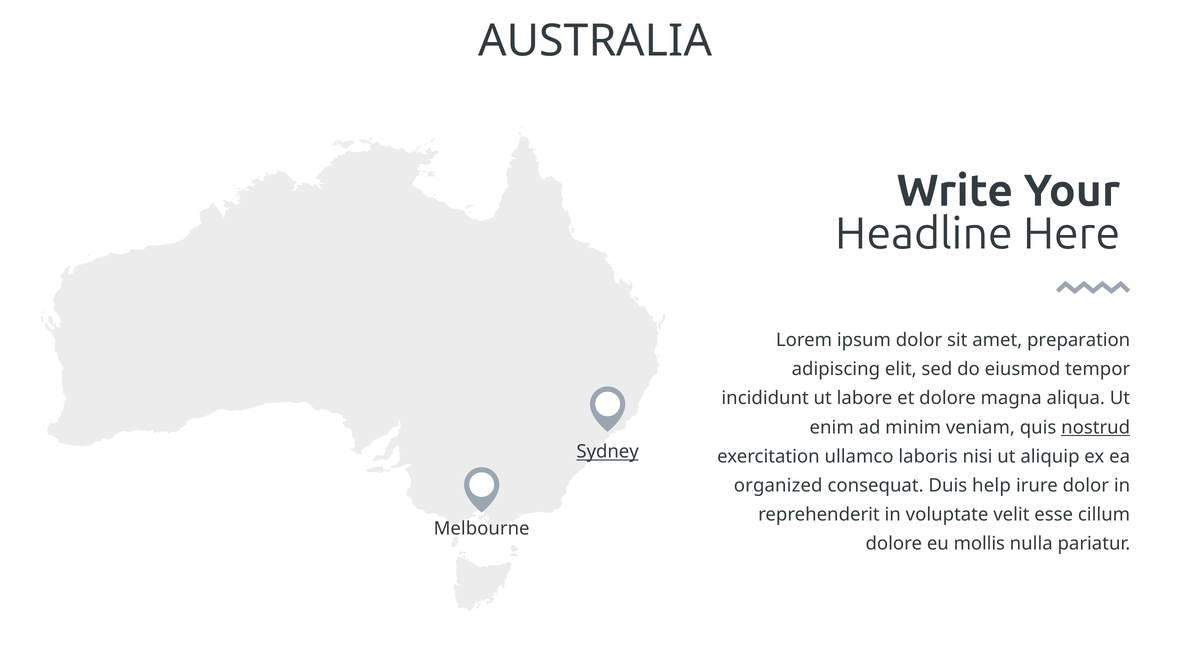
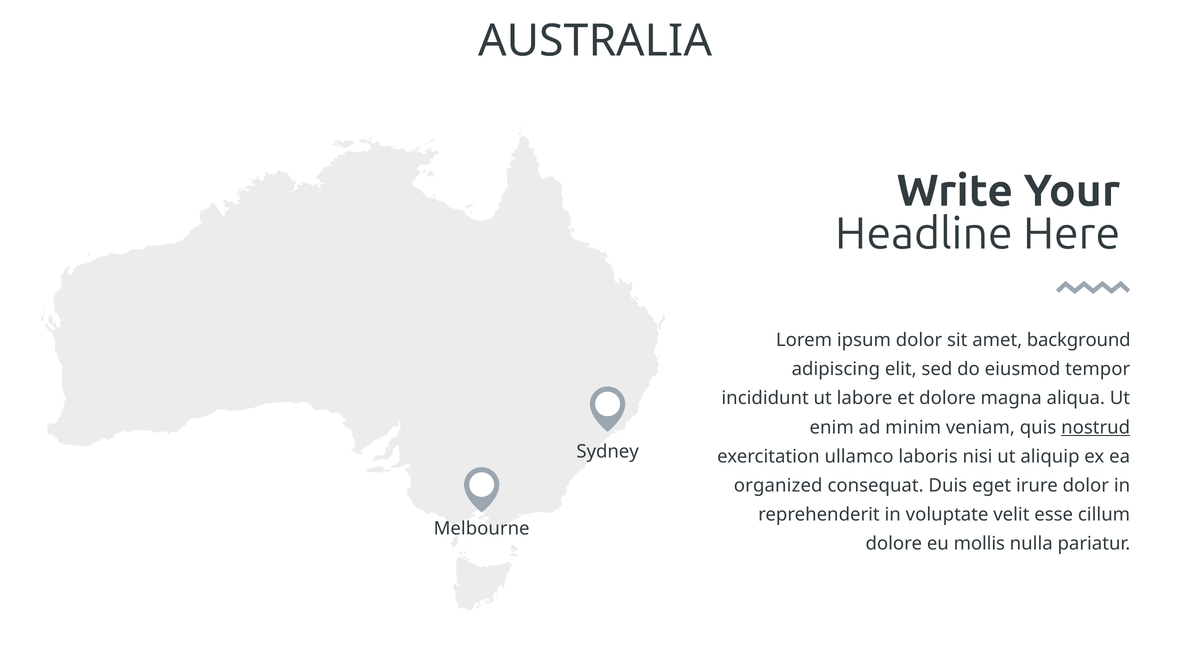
preparation: preparation -> background
Sydney underline: present -> none
help: help -> eget
